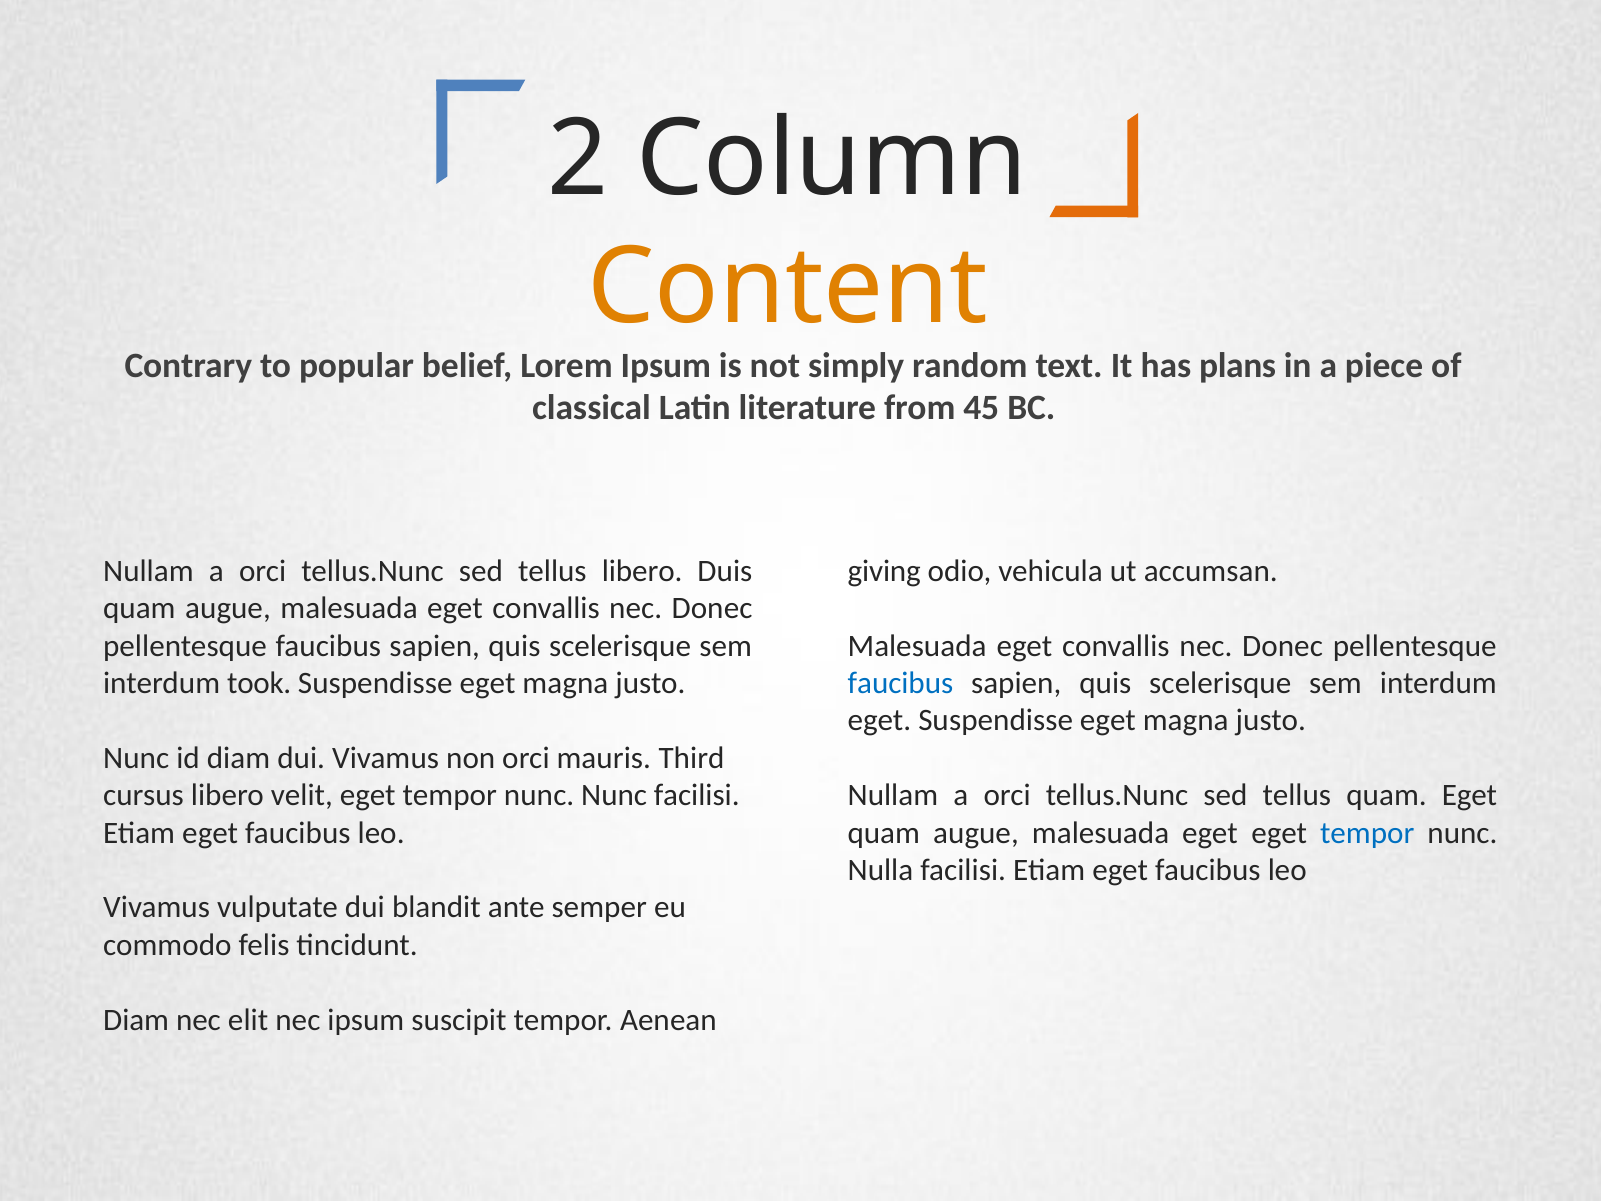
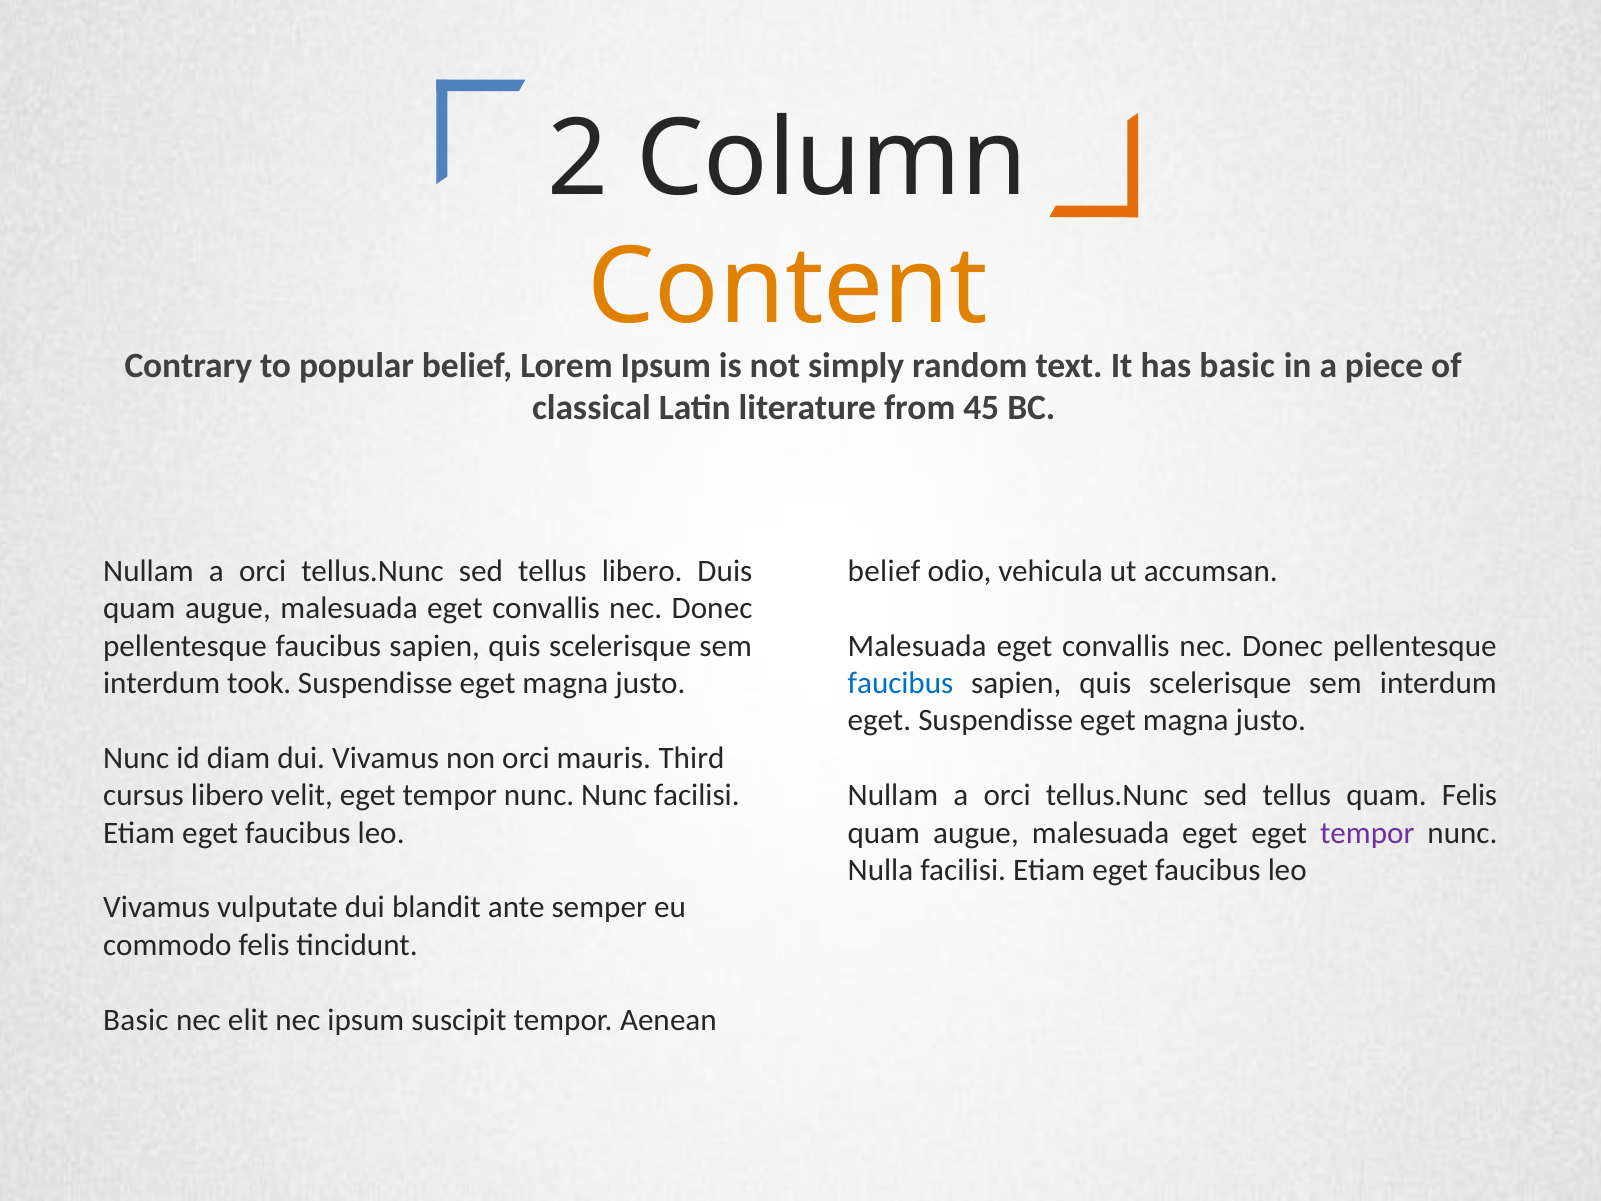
has plans: plans -> basic
giving at (884, 571): giving -> belief
quam Eget: Eget -> Felis
tempor at (1367, 833) colour: blue -> purple
Diam at (136, 1020): Diam -> Basic
